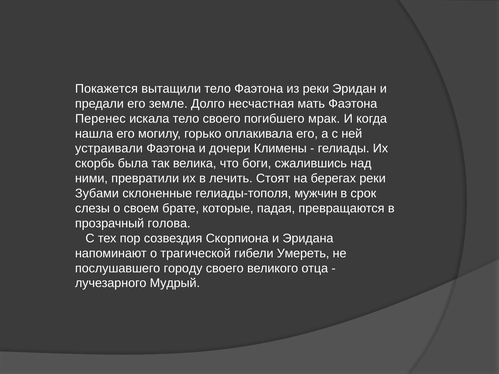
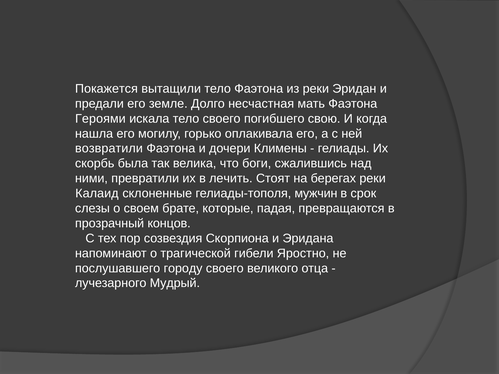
Перенес: Перенес -> Героями
мрак: мрак -> свою
устраивали: устраивали -> возвратили
Зубами: Зубами -> Калаид
голова: голова -> концов
Умереть: Умереть -> Яростно
